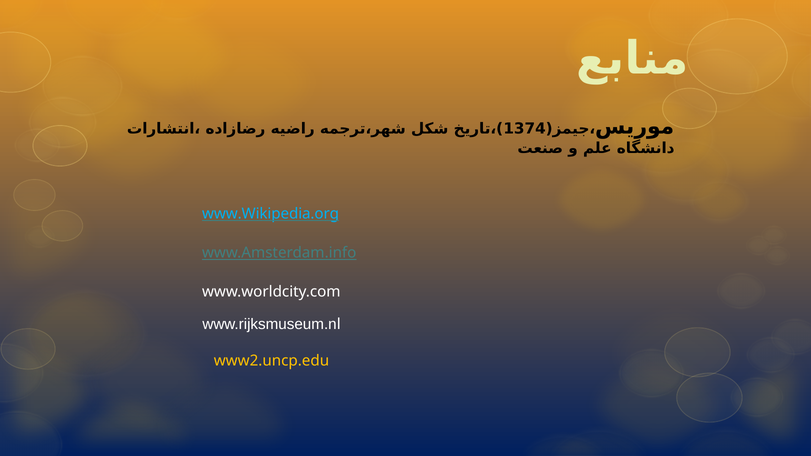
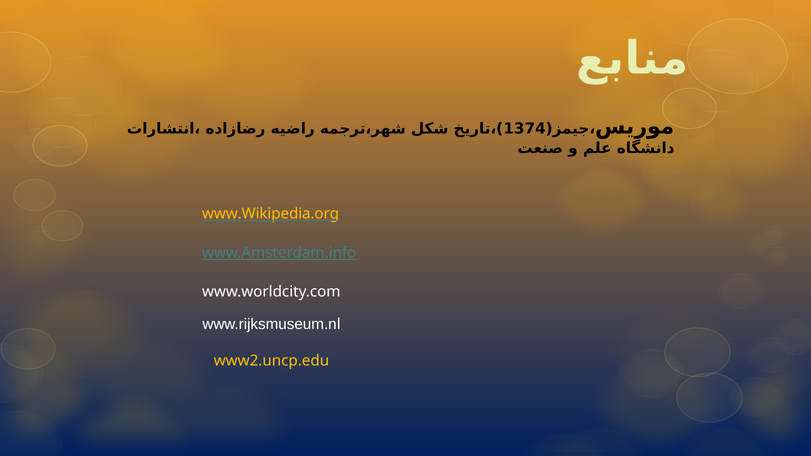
www.Wikipedia.org colour: light blue -> yellow
